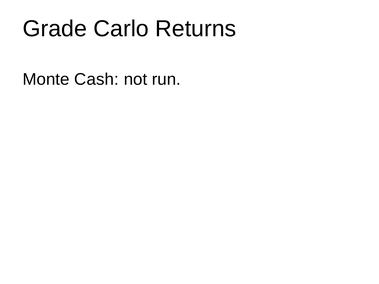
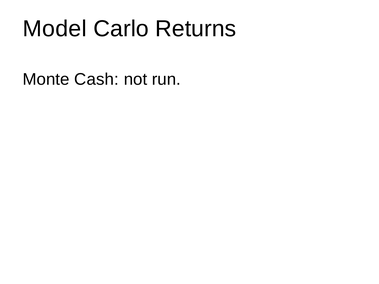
Grade: Grade -> Model
